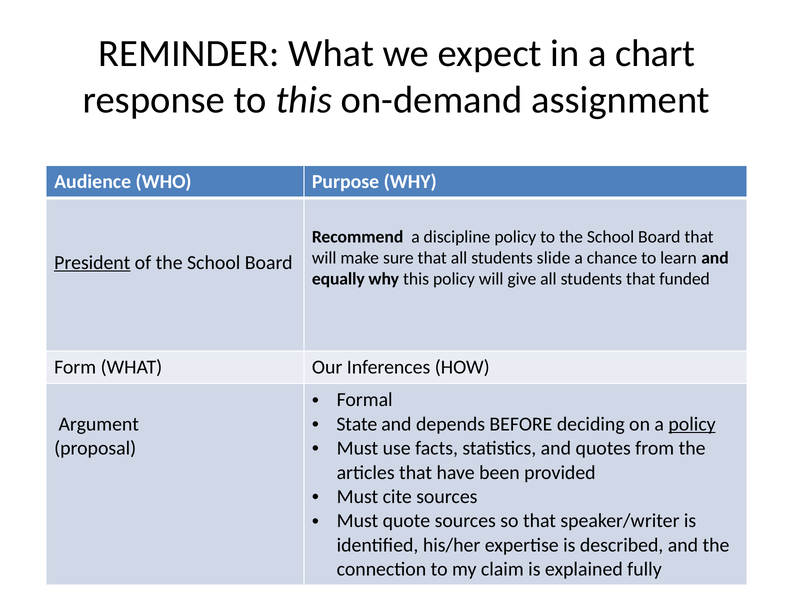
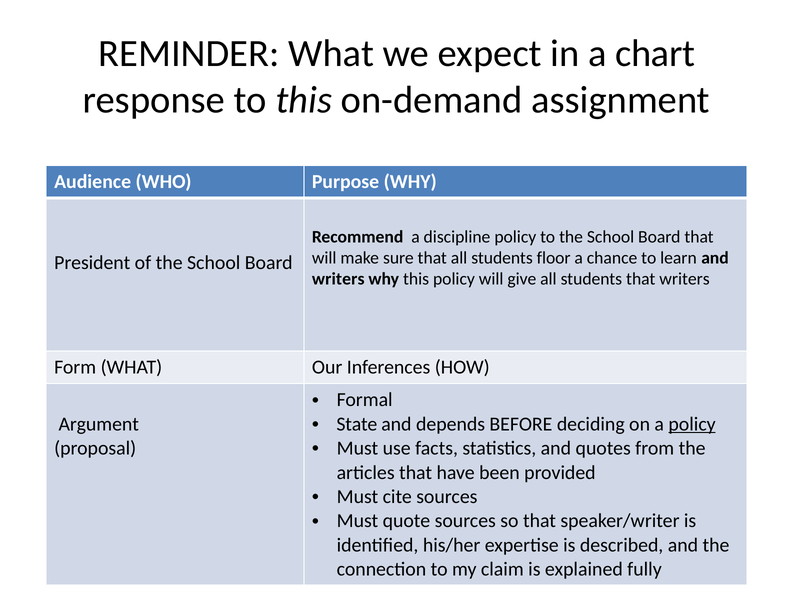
slide: slide -> floor
President underline: present -> none
equally at (338, 279): equally -> writers
that funded: funded -> writers
